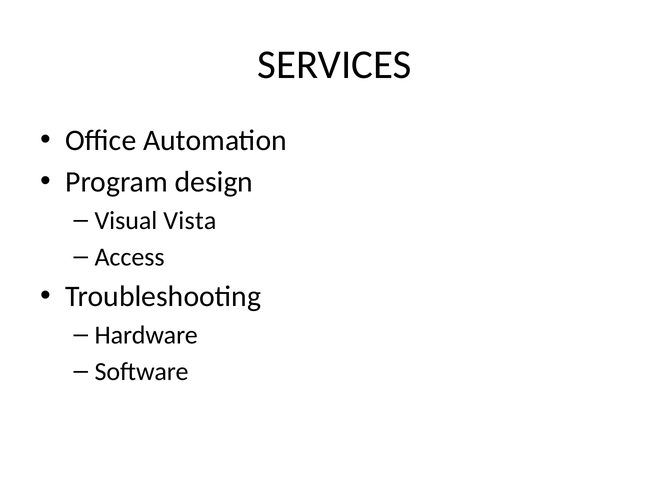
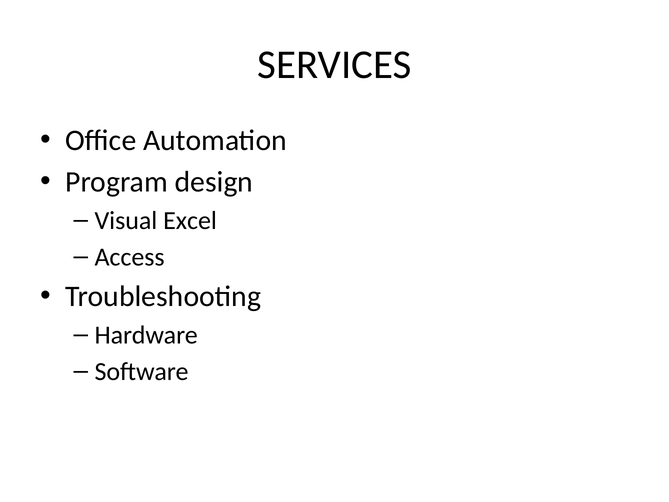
Vista: Vista -> Excel
